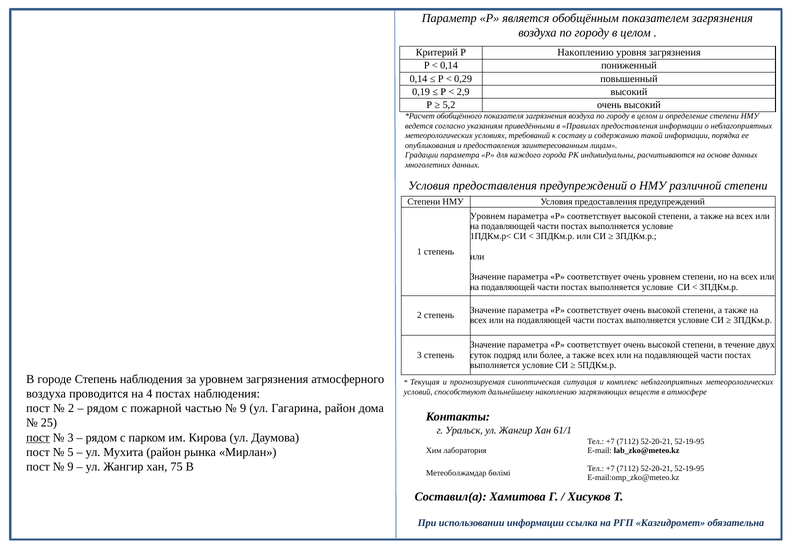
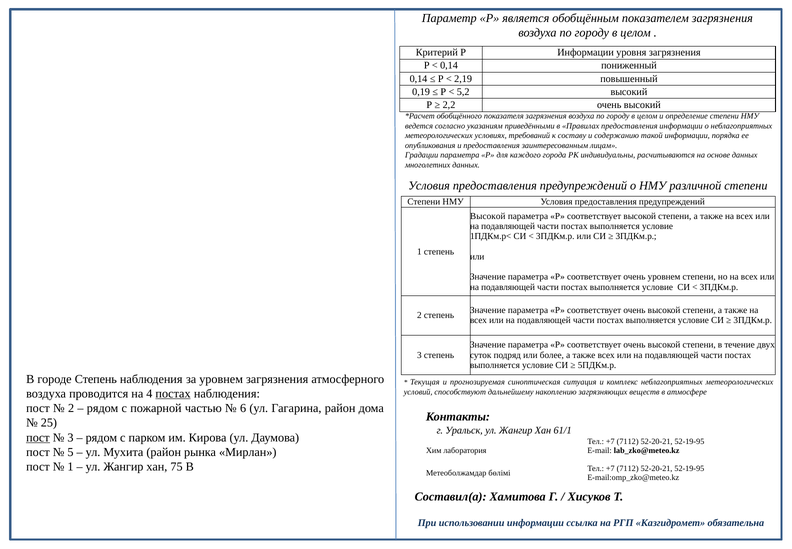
Р Накоплению: Накоплению -> Информации
0,29: 0,29 -> 2,19
2,9: 2,9 -> 5,2
5,2: 5,2 -> 2,2
Уровнем at (488, 216): Уровнем -> Высокой
постах at (173, 393) underline: none -> present
9 at (243, 408): 9 -> 6
9 at (70, 466): 9 -> 1
